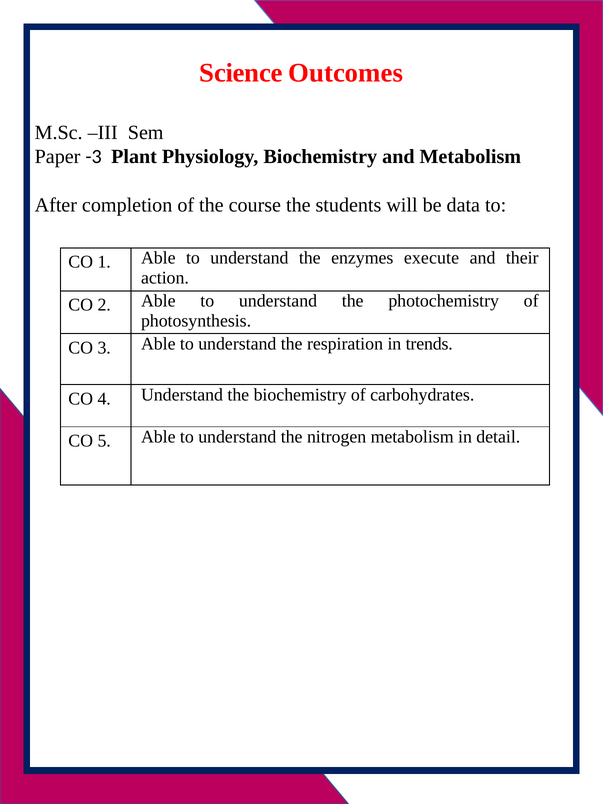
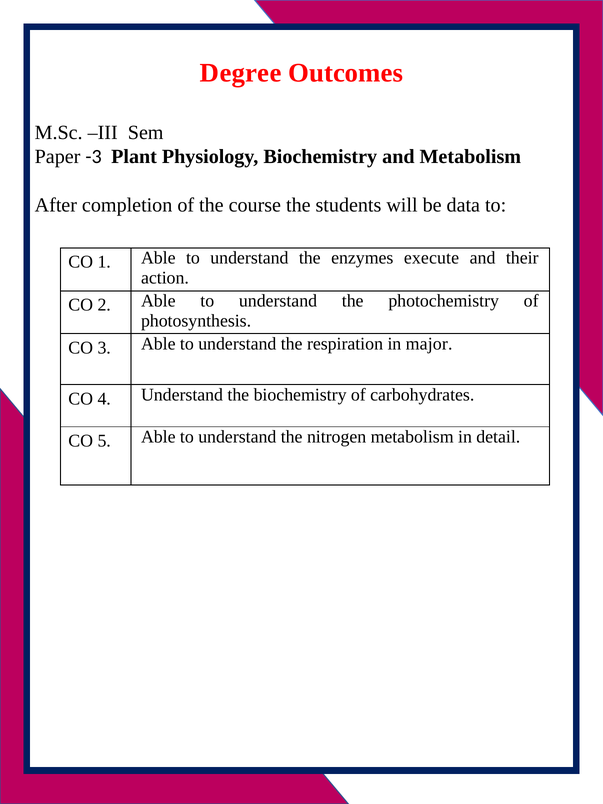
Science: Science -> Degree
trends: trends -> major
